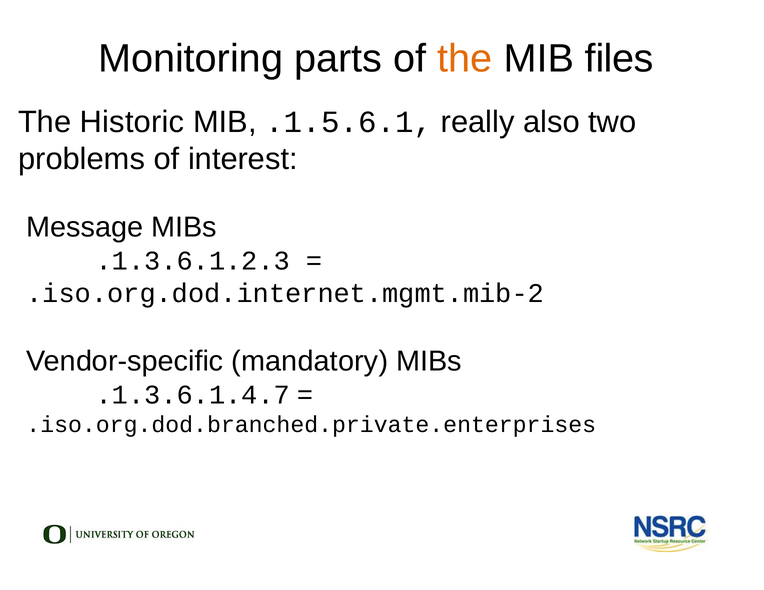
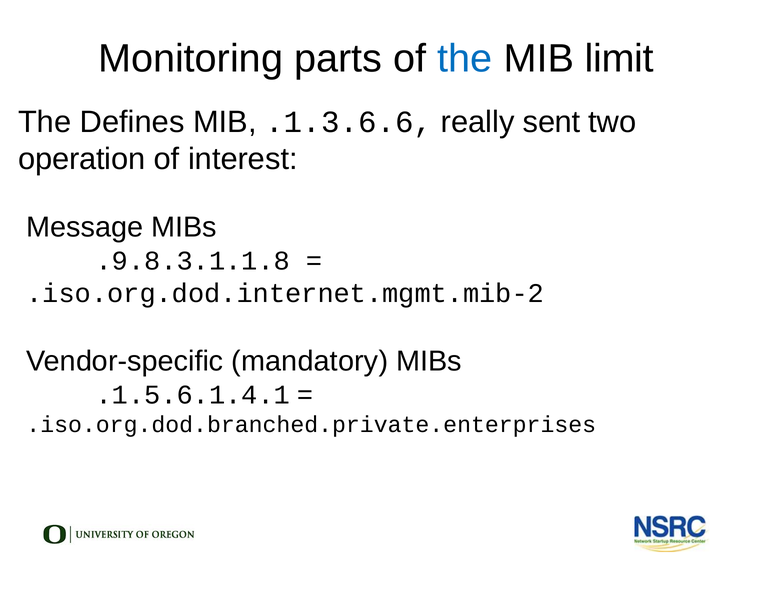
the at (465, 59) colour: orange -> blue
files: files -> limit
Historic: Historic -> Defines
.1.5.6.1: .1.5.6.1 -> .1.3.6.6
also: also -> sent
problems: problems -> operation
.1.3.6.1.2.3: .1.3.6.1.2.3 -> .9.8.3.1.1.8
.1.3.6.1.4.7: .1.3.6.1.4.7 -> .1.5.6.1.4.1
